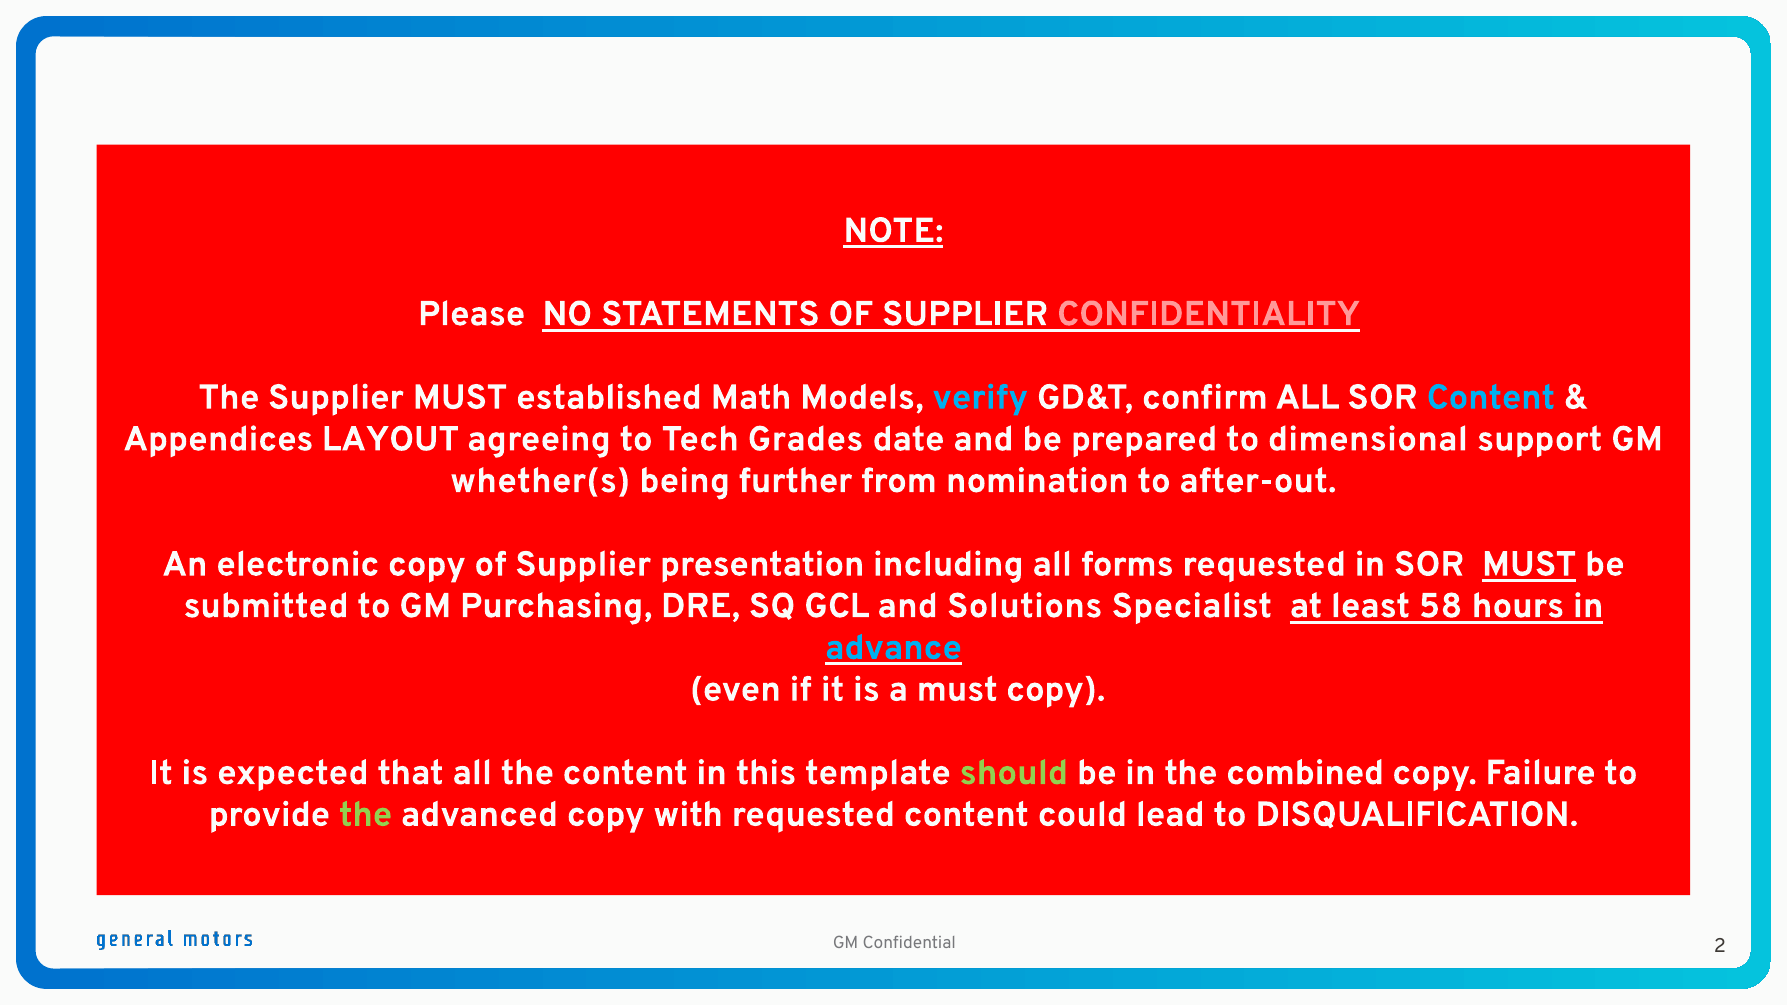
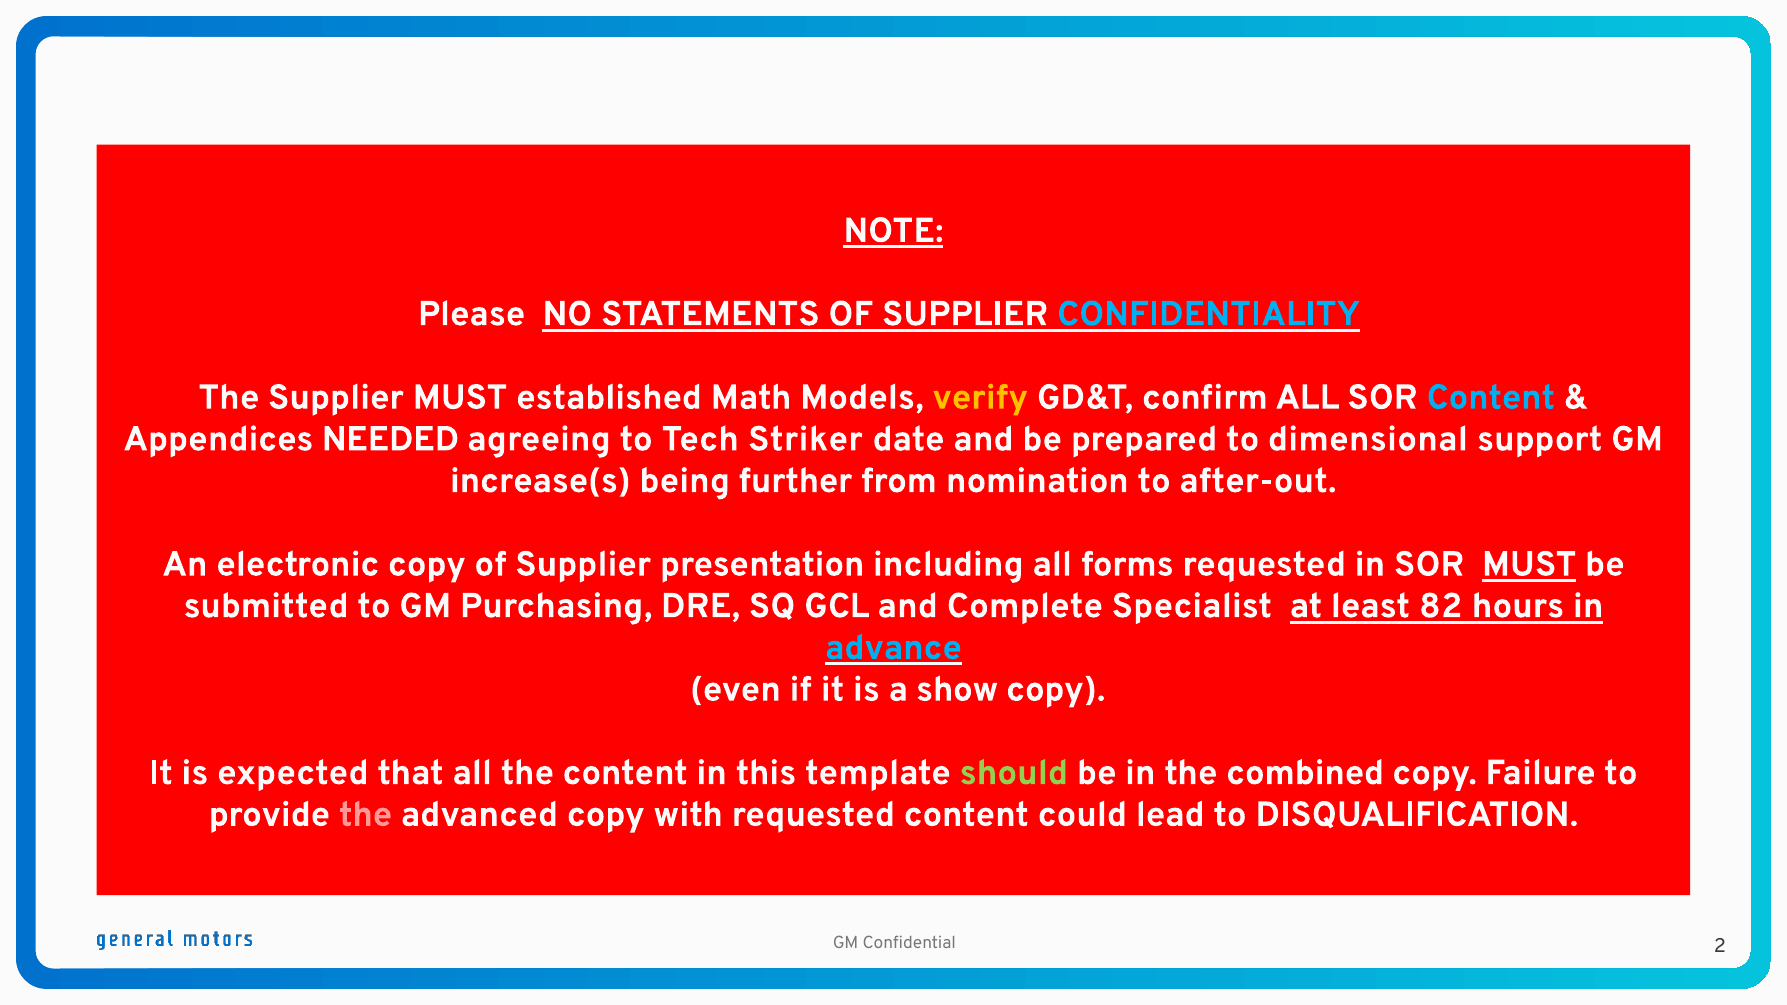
CONFIDENTIALITY colour: pink -> light blue
verify colour: light blue -> yellow
LAYOUT: LAYOUT -> NEEDED
Grades: Grades -> Striker
whether(s: whether(s -> increase(s
Solutions: Solutions -> Complete
58: 58 -> 82
a must: must -> show
the at (366, 814) colour: light green -> pink
